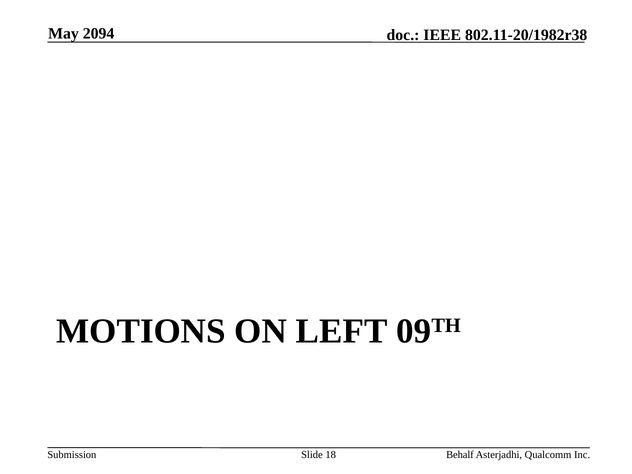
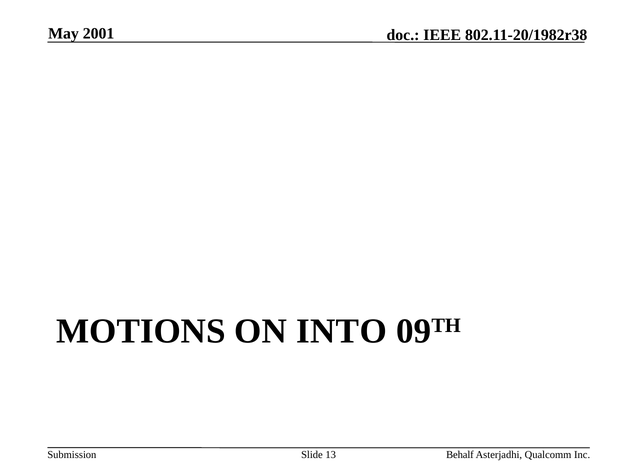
2094: 2094 -> 2001
LEFT: LEFT -> INTO
18: 18 -> 13
